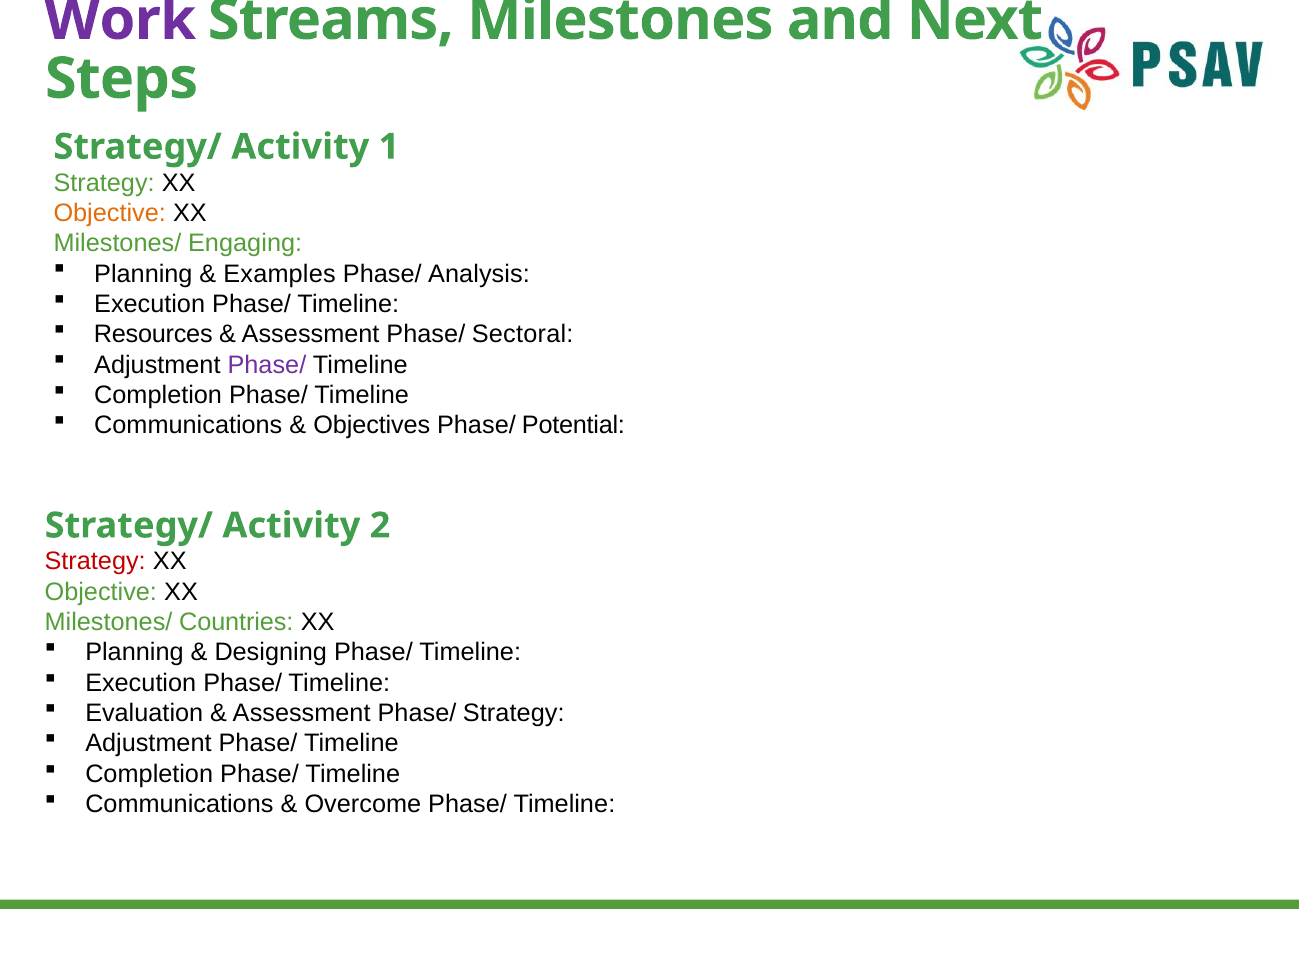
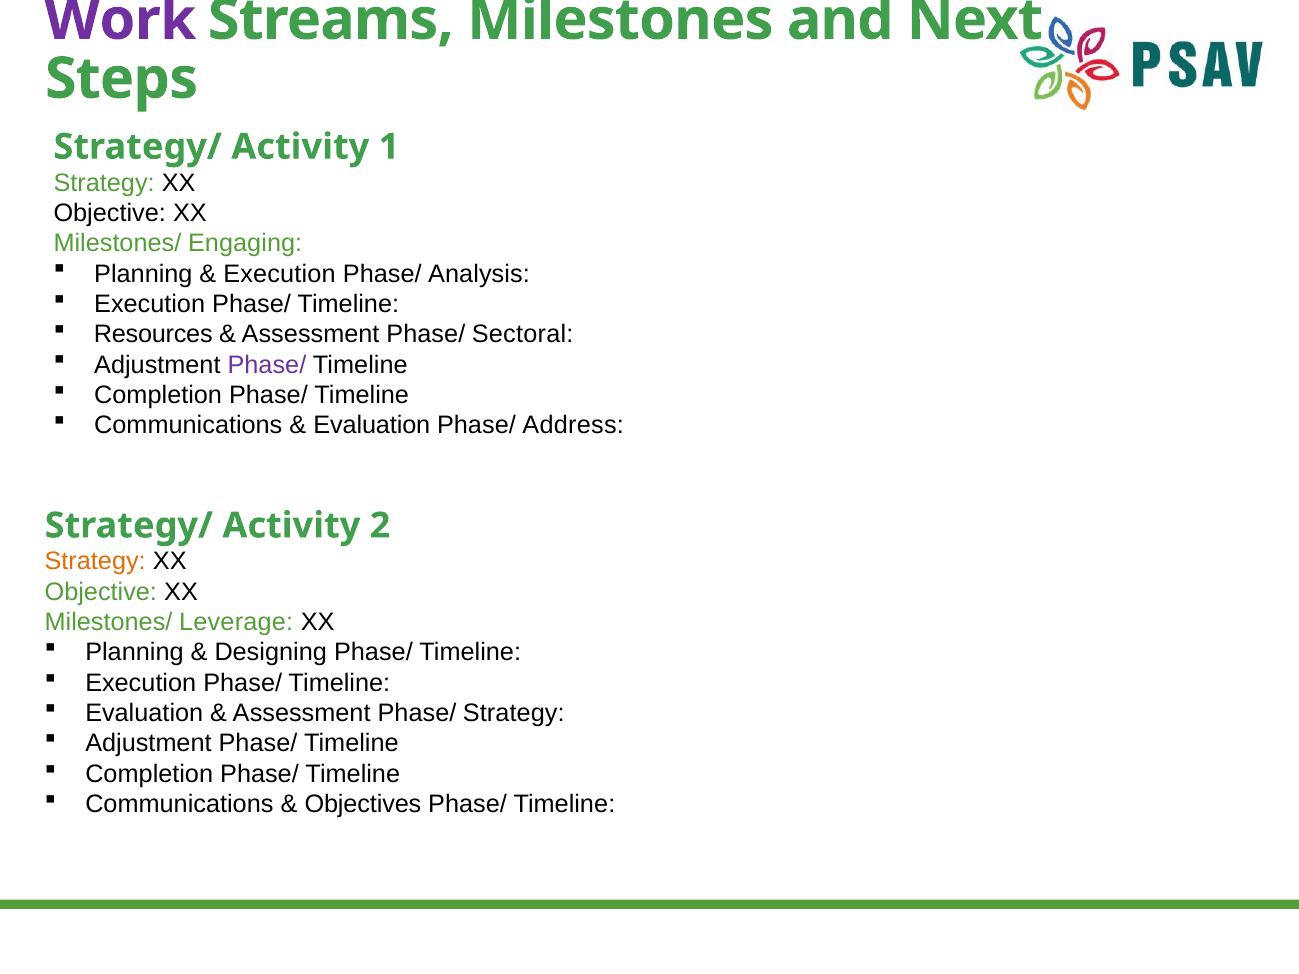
Objective at (110, 213) colour: orange -> black
Examples at (280, 274): Examples -> Execution
Objectives at (372, 425): Objectives -> Evaluation
Potential: Potential -> Address
Strategy at (95, 562) colour: red -> orange
Countries: Countries -> Leverage
Overcome: Overcome -> Objectives
